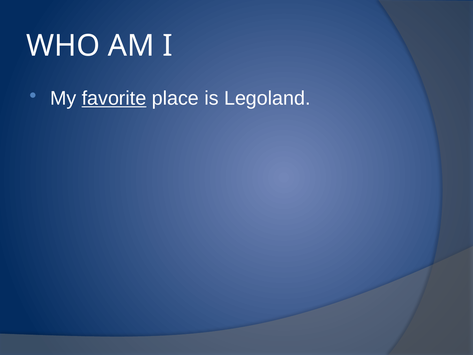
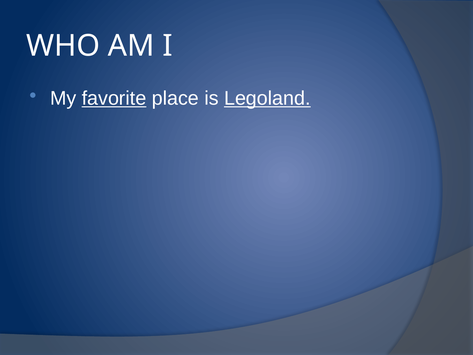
Legoland underline: none -> present
